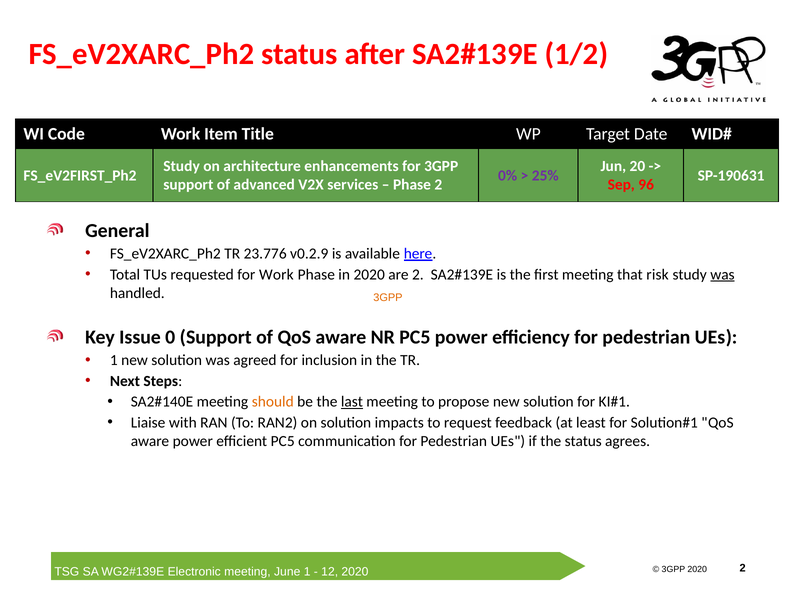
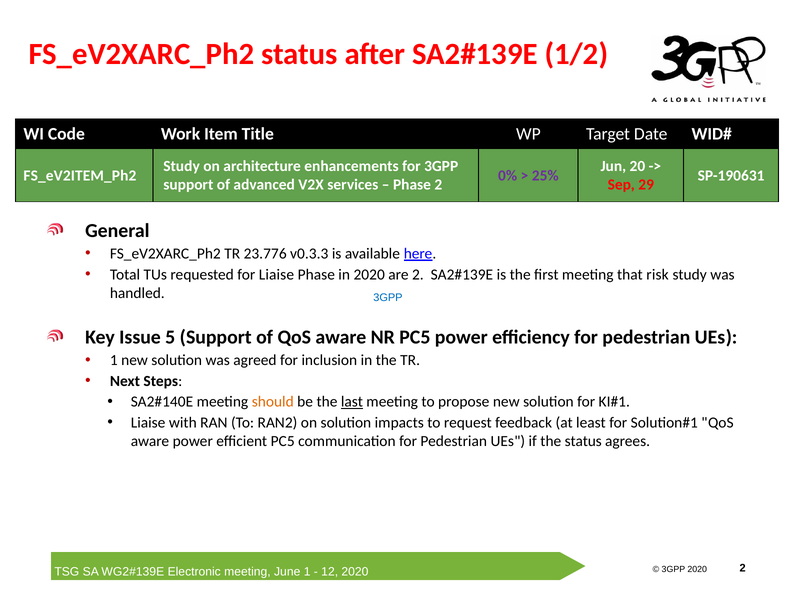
FS_eV2FIRST_Ph2: FS_eV2FIRST_Ph2 -> FS_eV2ITEM_Ph2
96: 96 -> 29
v0.2.9: v0.2.9 -> v0.3.3
for Work: Work -> Liaise
was at (722, 274) underline: present -> none
3GPP at (388, 297) colour: orange -> blue
0: 0 -> 5
